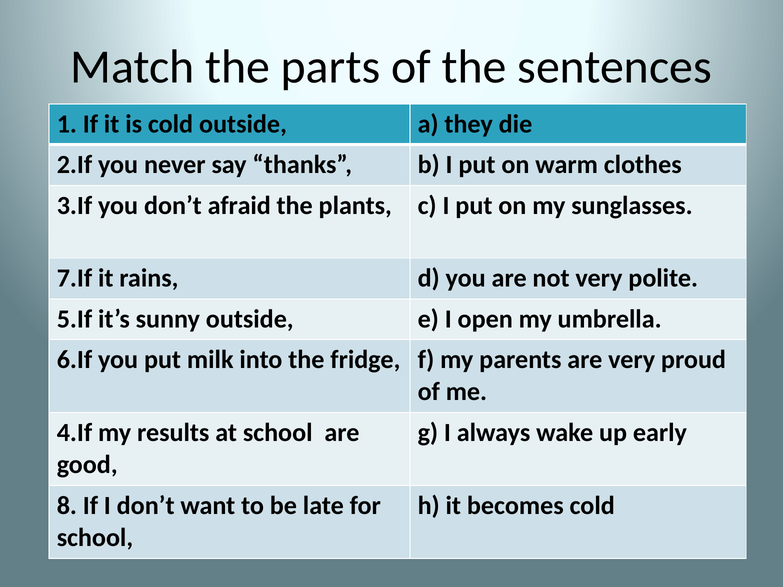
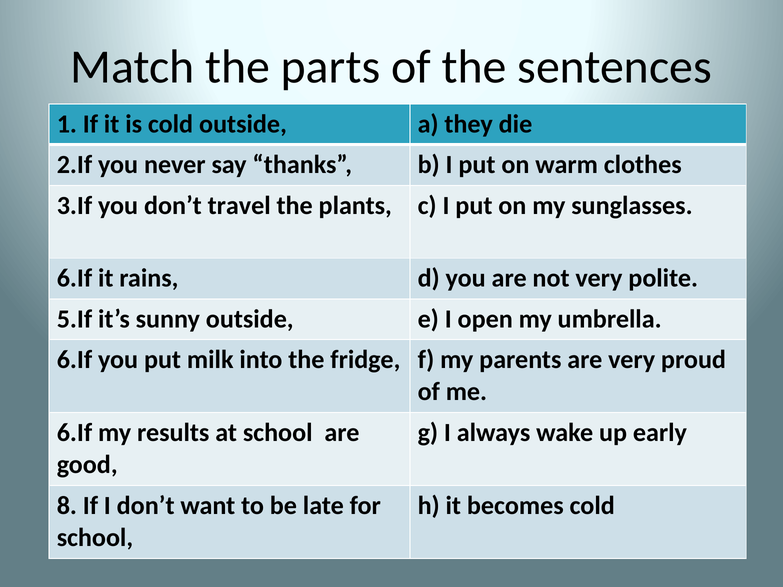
afraid: afraid -> travel
7.If at (74, 278): 7.If -> 6.If
4.If at (74, 433): 4.If -> 6.If
